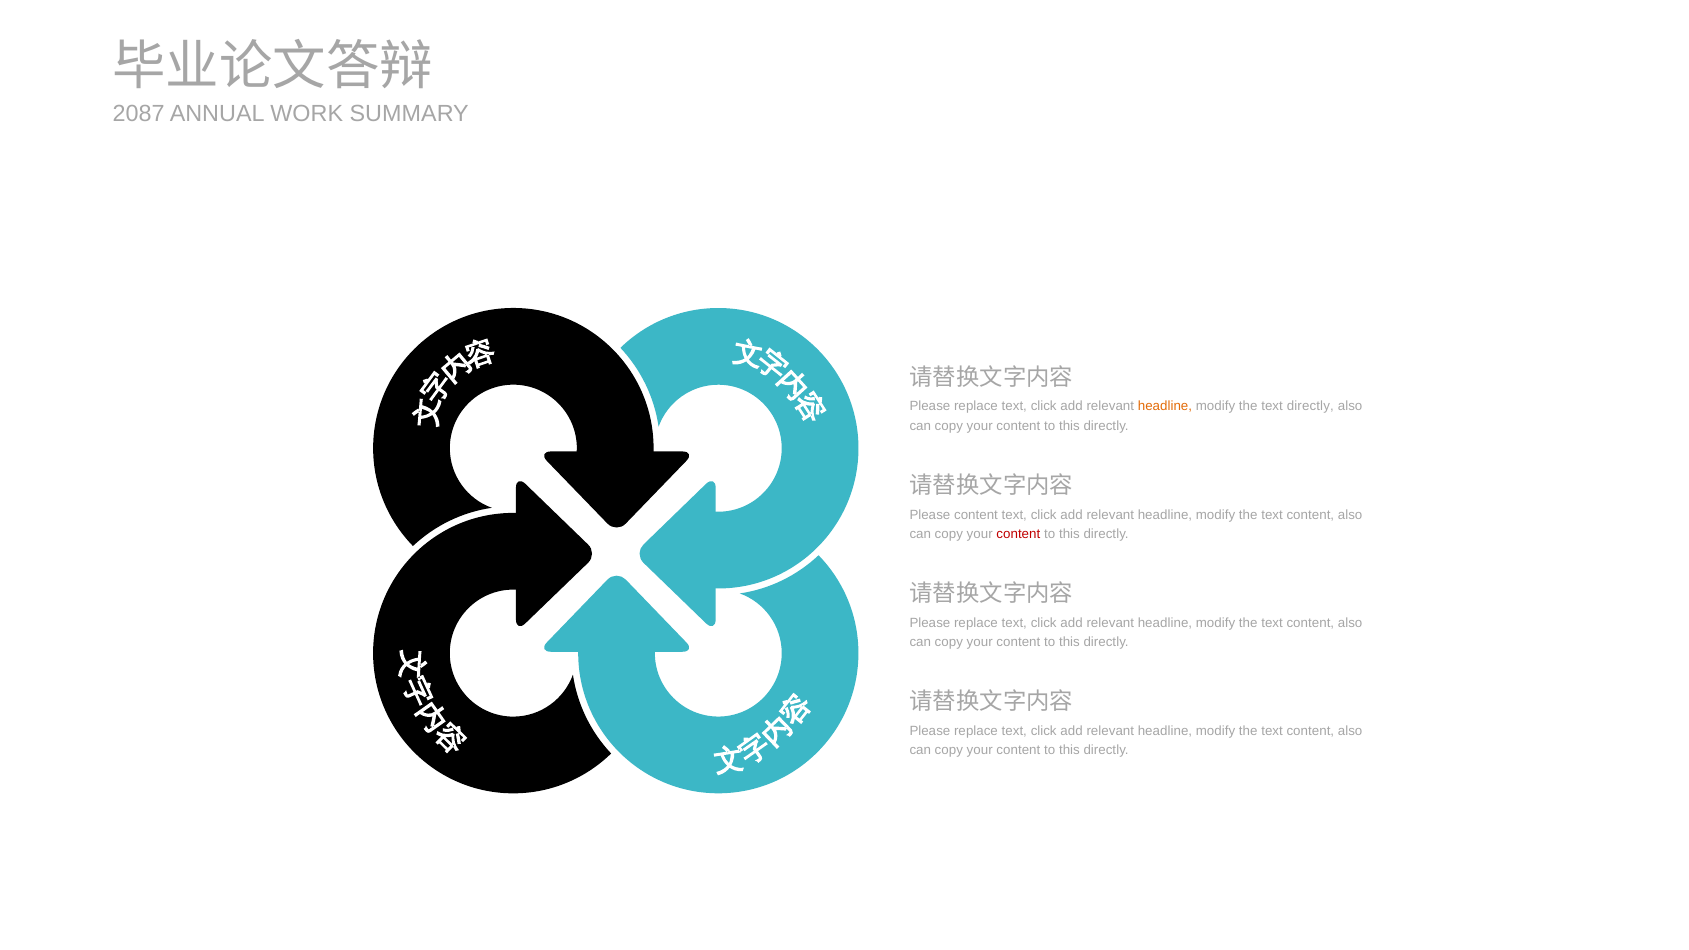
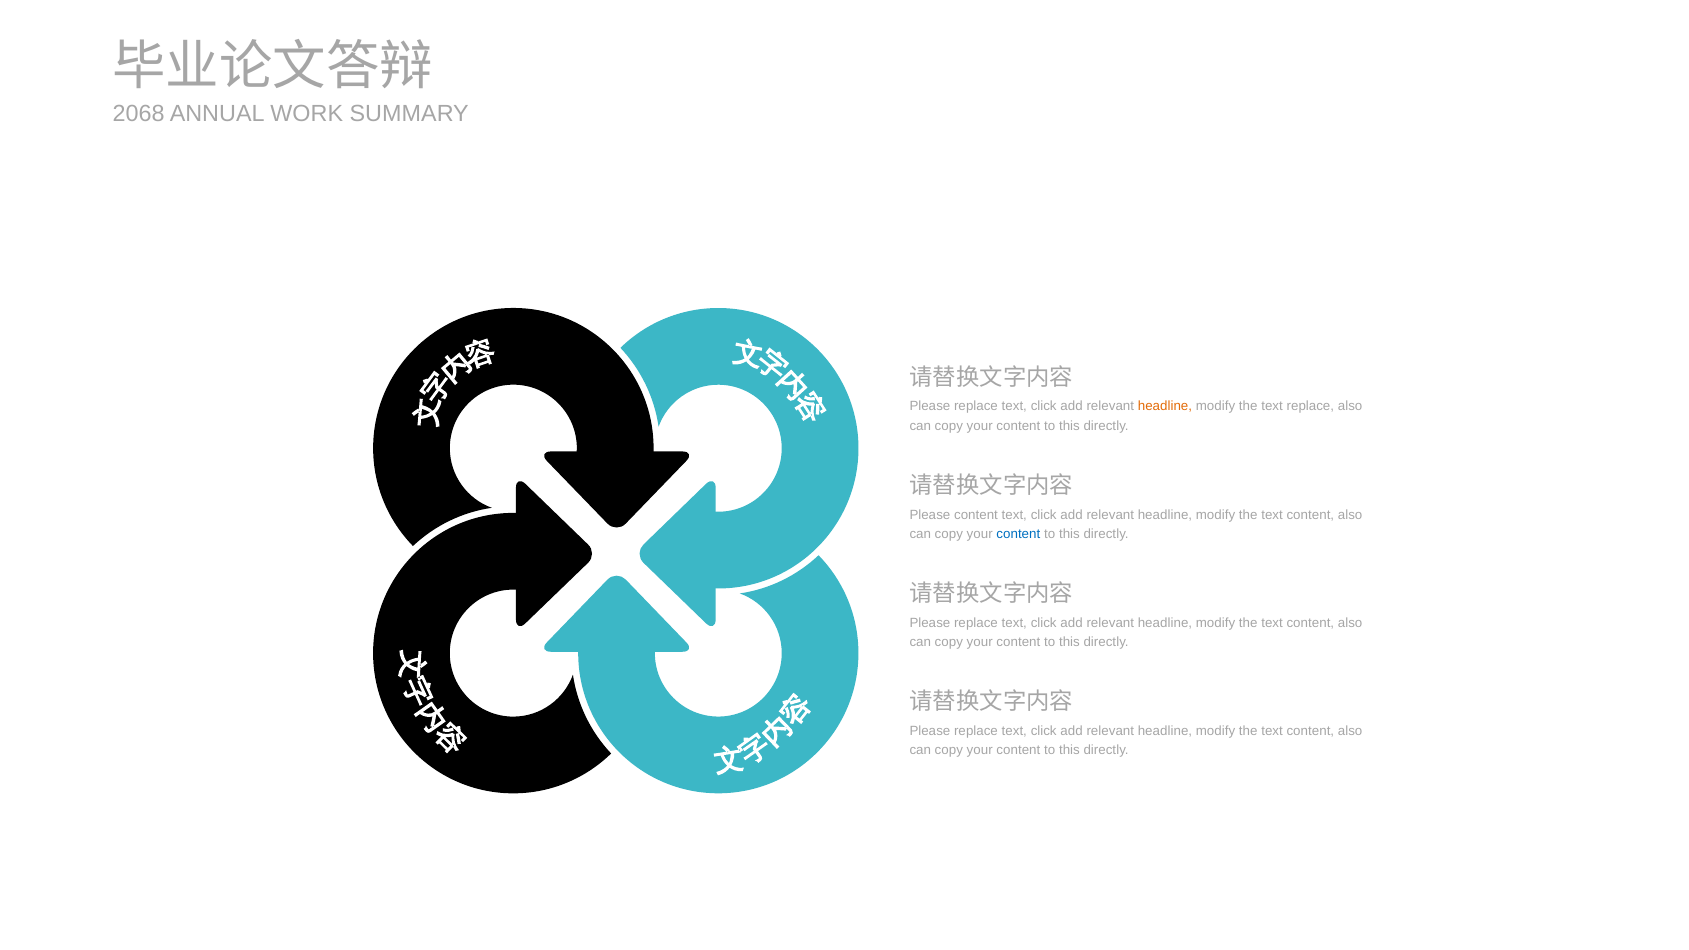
2087: 2087 -> 2068
text directly: directly -> replace
content at (1018, 534) colour: red -> blue
